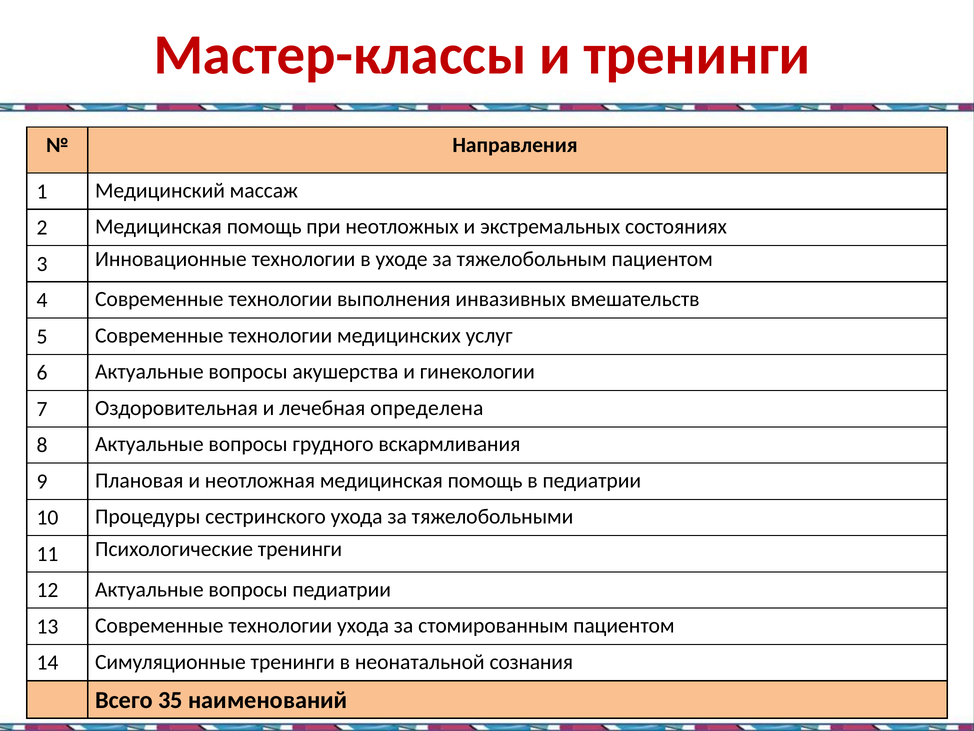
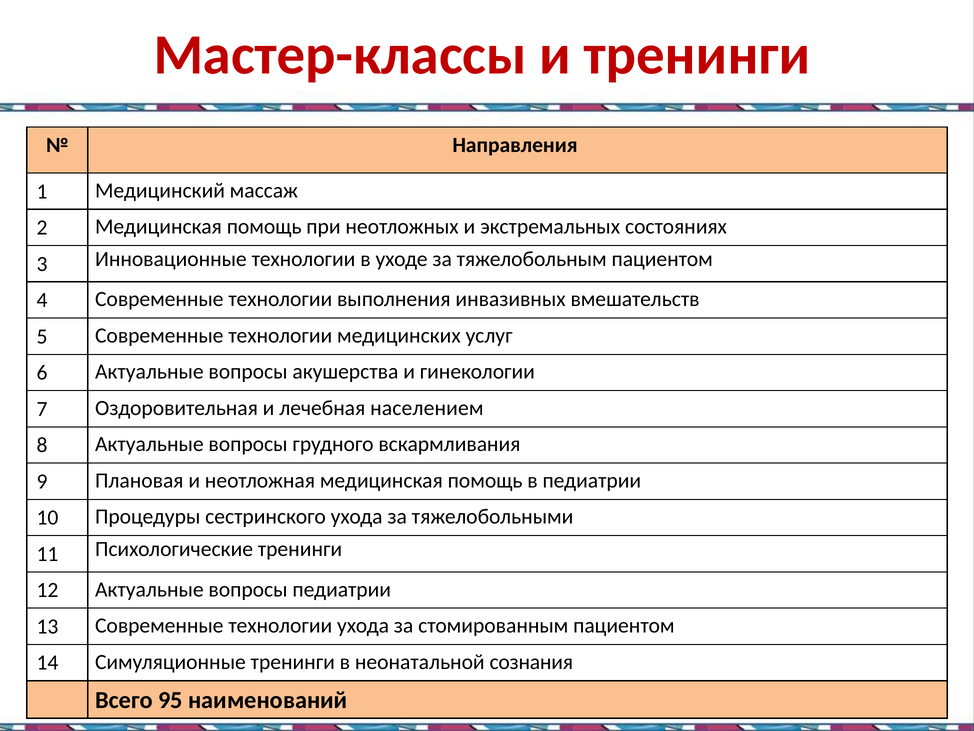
определена: определена -> населением
35: 35 -> 95
